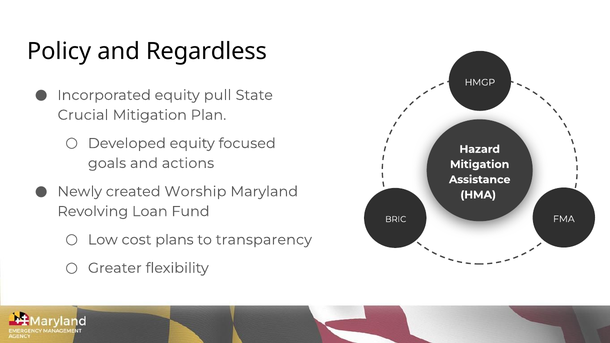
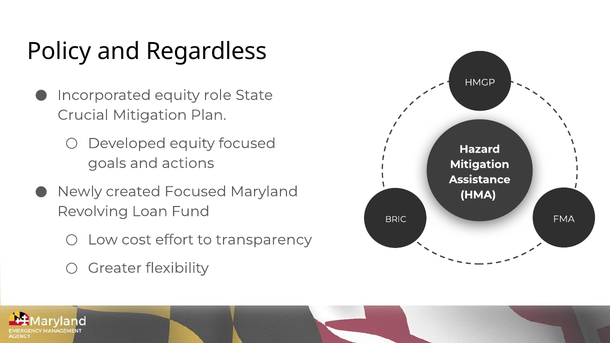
pull: pull -> role
created Worship: Worship -> Focused
plans: plans -> effort
